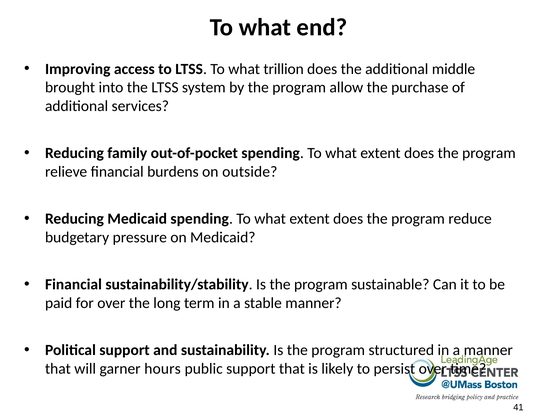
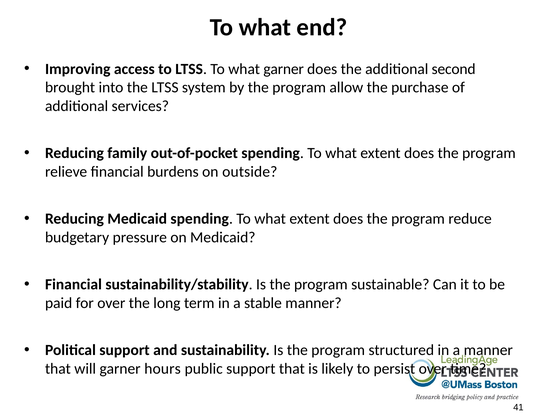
what trillion: trillion -> garner
middle: middle -> second
